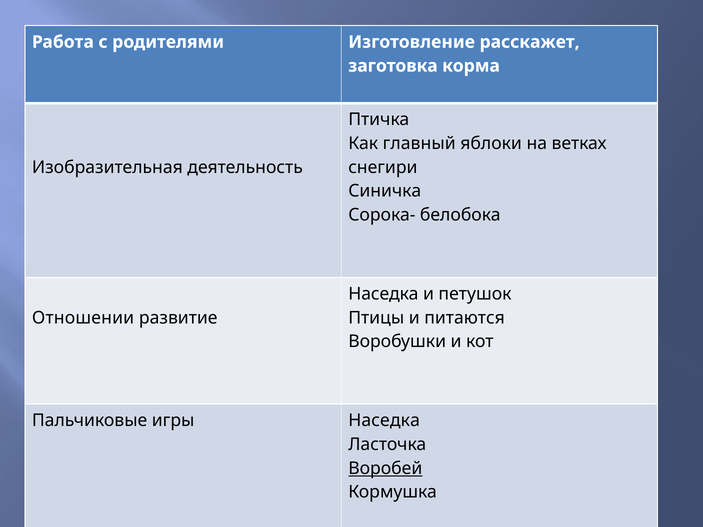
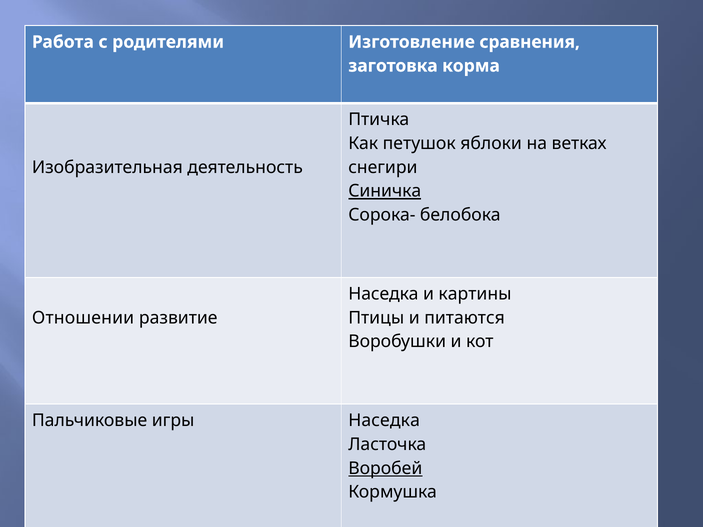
расскажет: расскажет -> сравнения
главный: главный -> петушок
Синичка underline: none -> present
петушок: петушок -> картины
